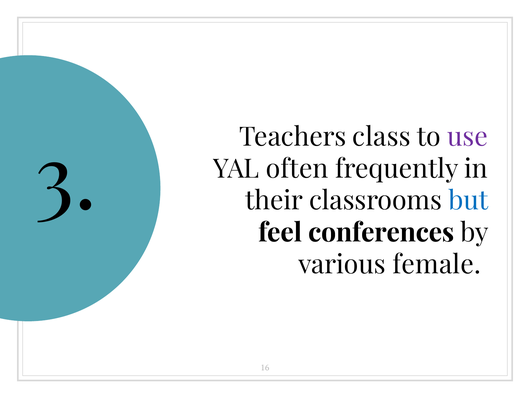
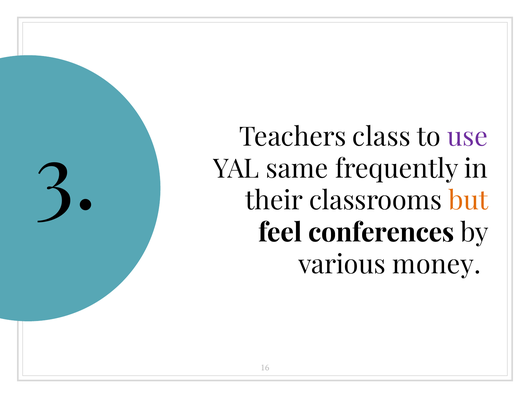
often: often -> same
but colour: blue -> orange
female: female -> money
